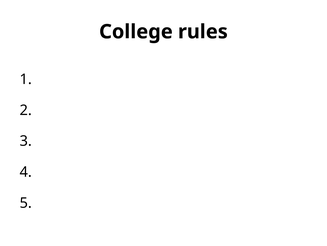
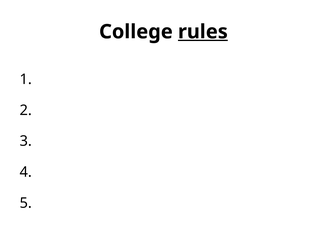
rules underline: none -> present
